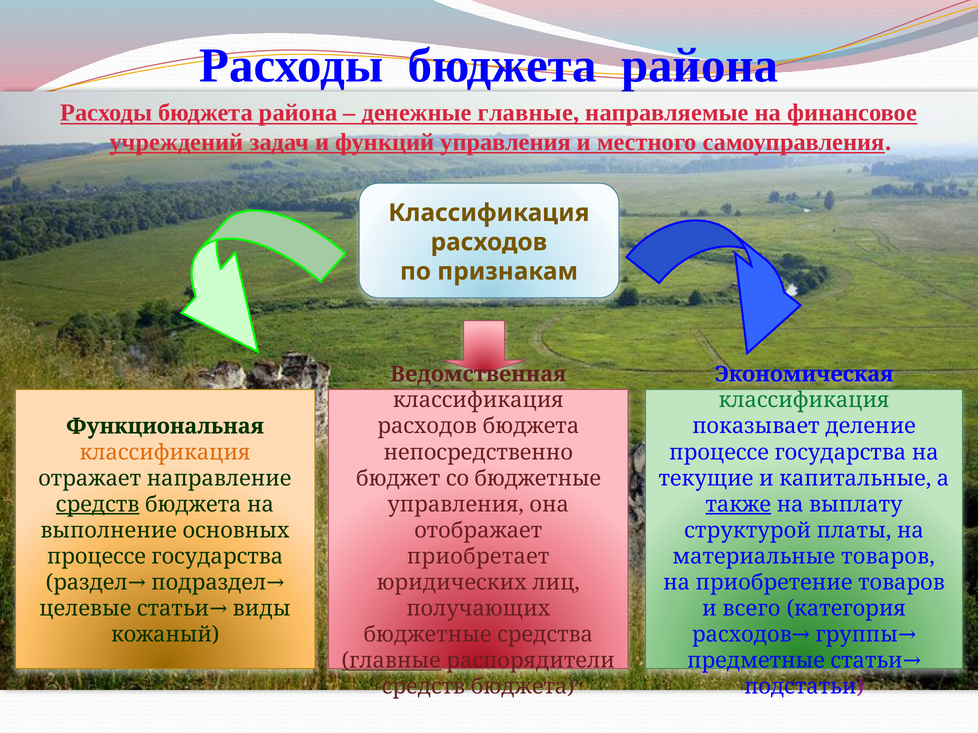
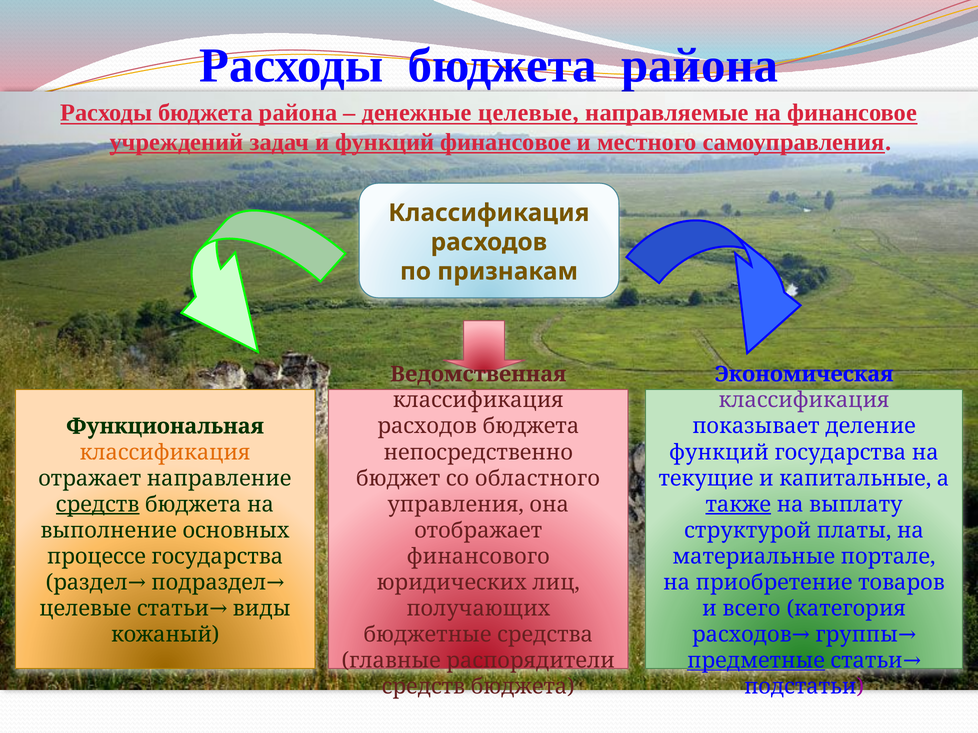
денежные главные: главные -> целевые
функций управления: управления -> финансовое
классификация at (804, 401) colour: green -> purple
процессе at (719, 453): процессе -> функций
со бюджетные: бюджетные -> областного
приобретает: приобретает -> финансового
материальные товаров: товаров -> портале
главные at (391, 661) underline: present -> none
предметные underline: none -> present
